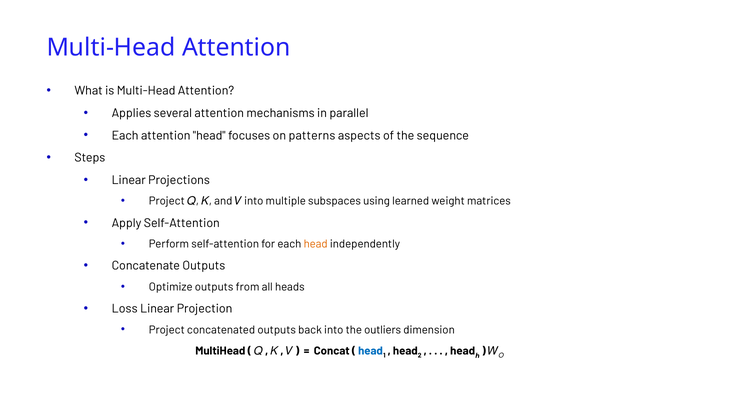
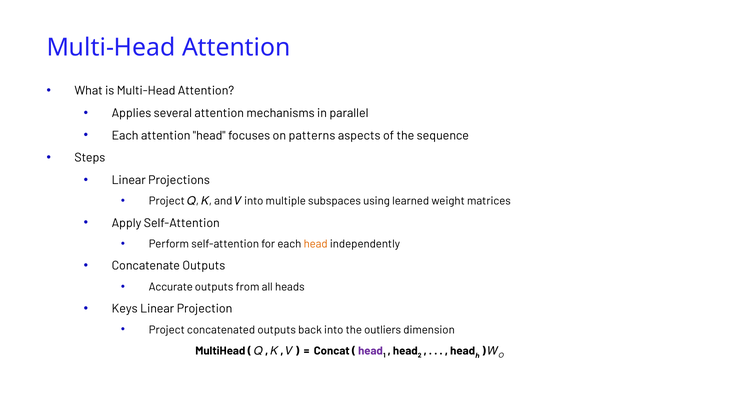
Optimize: Optimize -> Accurate
Loss: Loss -> Keys
head at (371, 351) colour: blue -> purple
